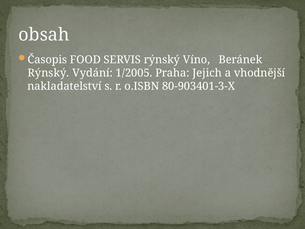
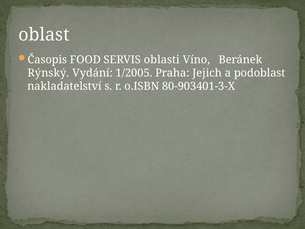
obsah: obsah -> oblast
SERVIS rýnský: rýnský -> oblasti
vhodnější: vhodnější -> podoblast
